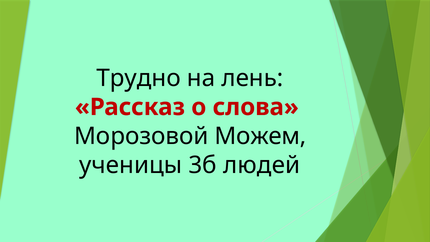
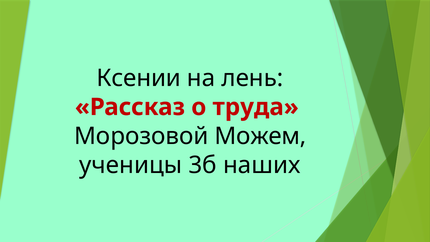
Трудно: Трудно -> Ксении
слова: слова -> труда
людей: людей -> наших
